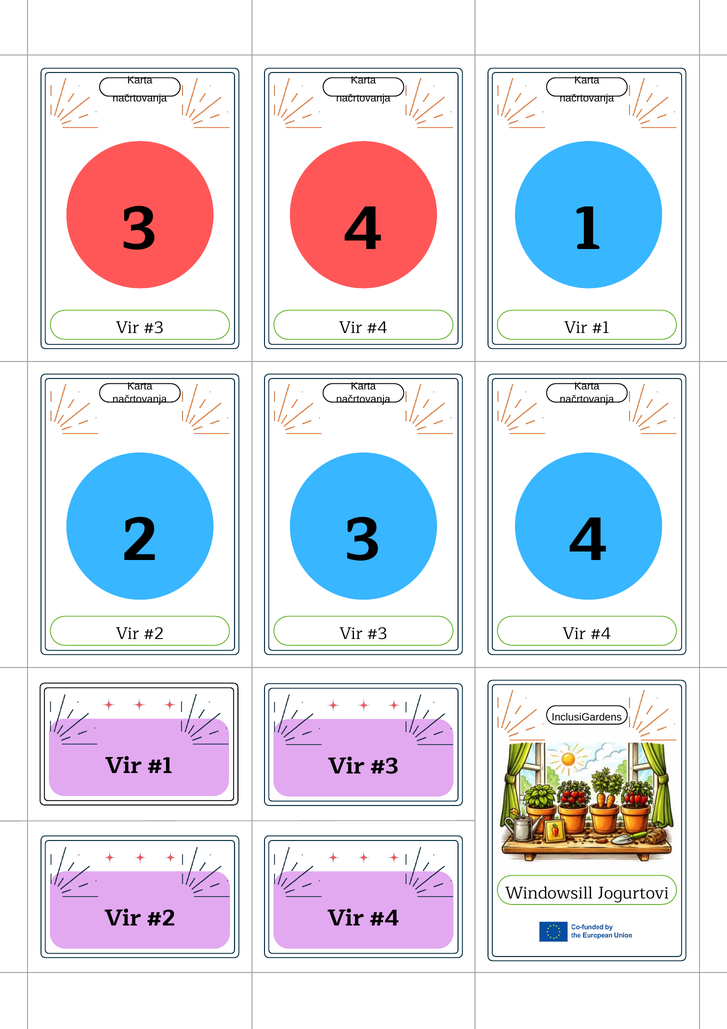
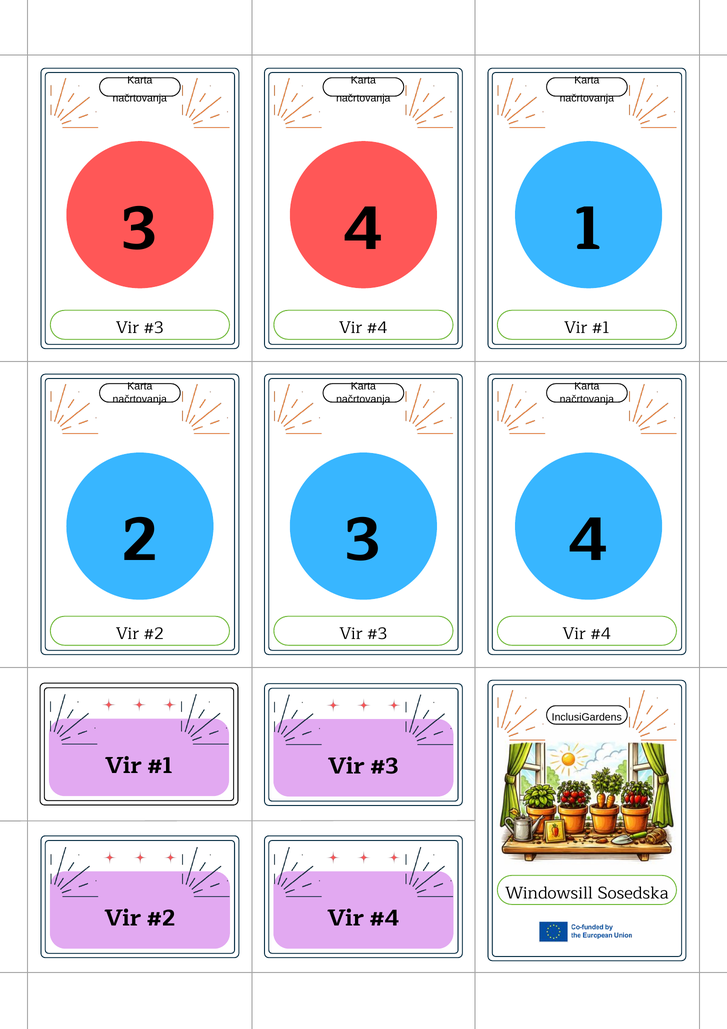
Jogurtovi: Jogurtovi -> Sosedska
